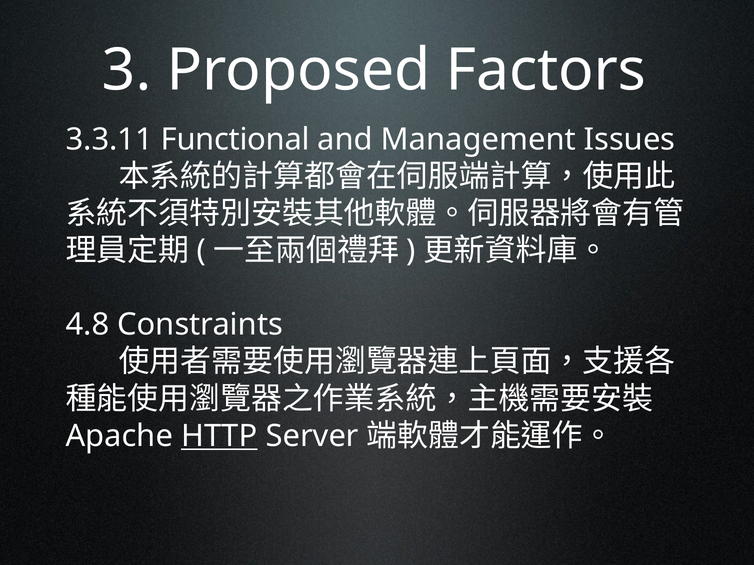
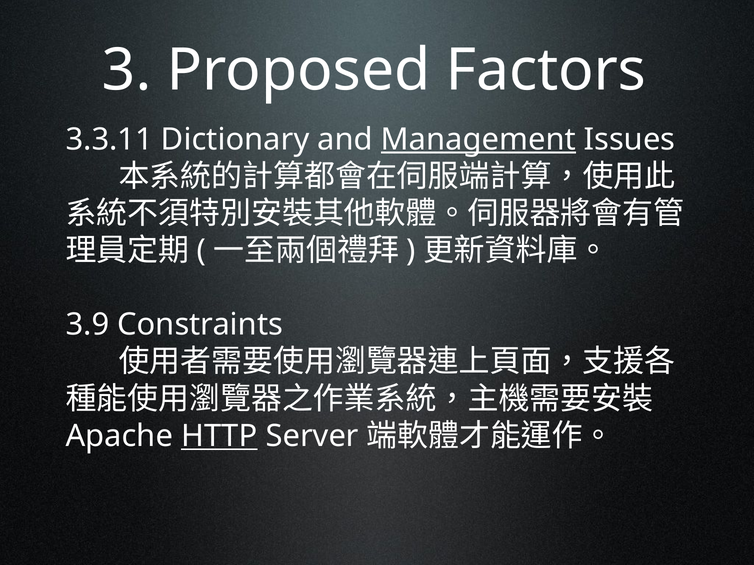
Functional: Functional -> Dictionary
Management underline: none -> present
4.8: 4.8 -> 3.9
